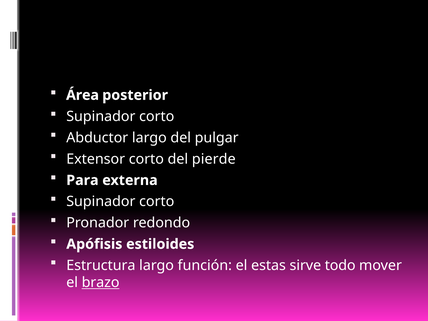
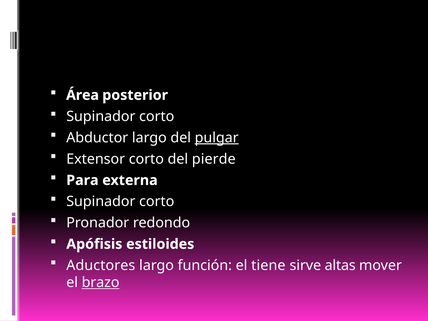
pulgar underline: none -> present
Estructura: Estructura -> Aductores
estas: estas -> tiene
todo: todo -> altas
